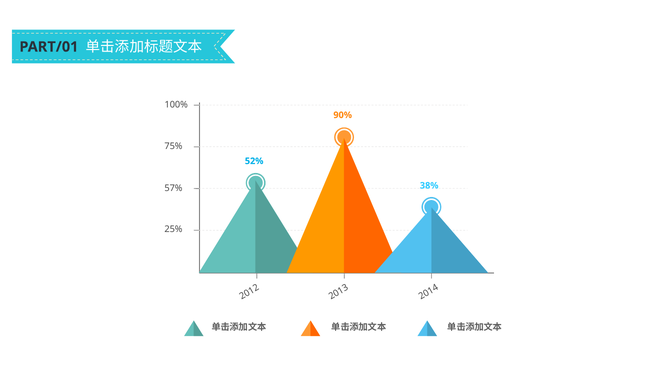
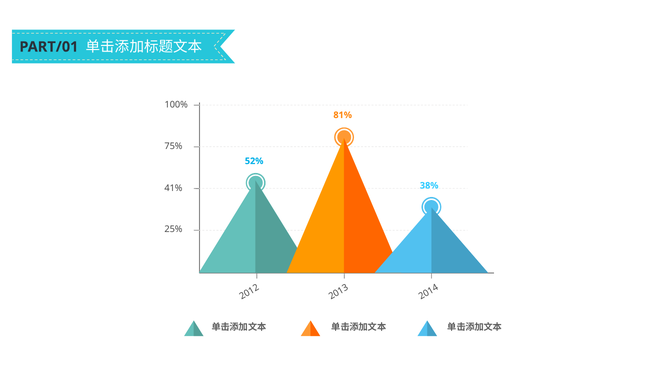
90%: 90% -> 81%
57%: 57% -> 41%
